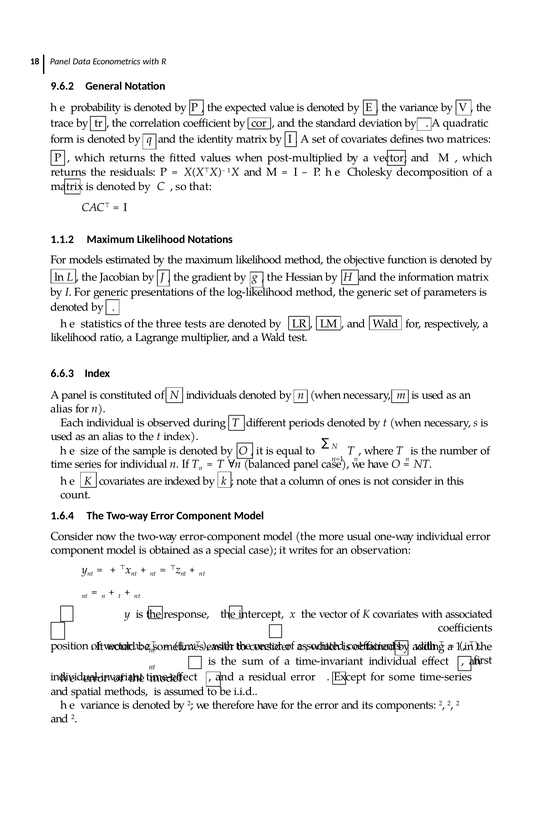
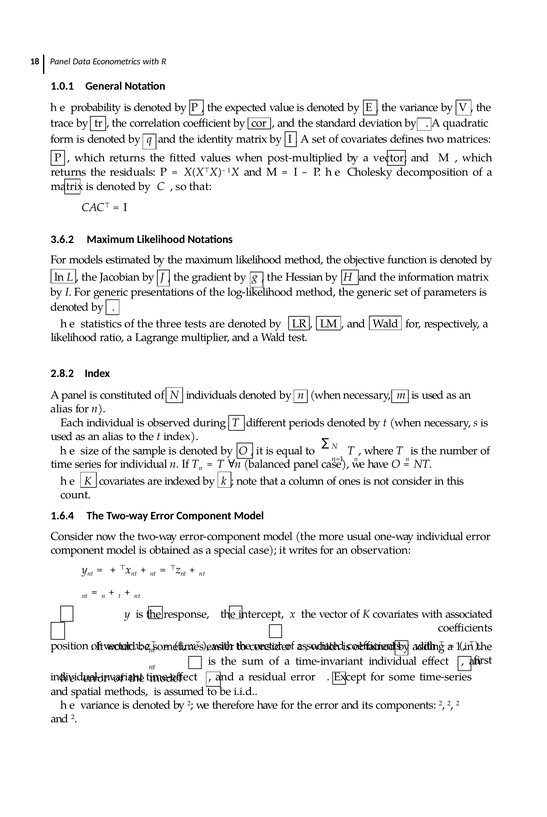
9.6.2: 9.6.2 -> 1.0.1
1.1.2: 1.1.2 -> 3.6.2
6.6.3: 6.6.3 -> 2.8.2
